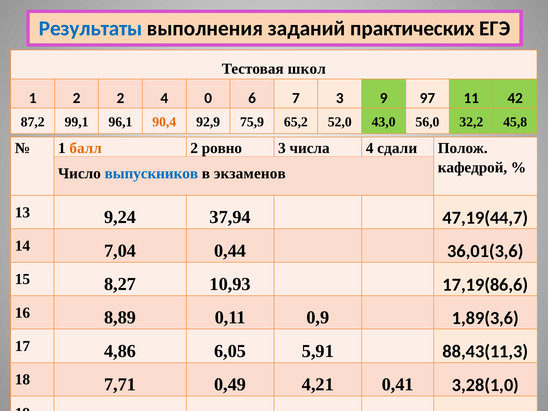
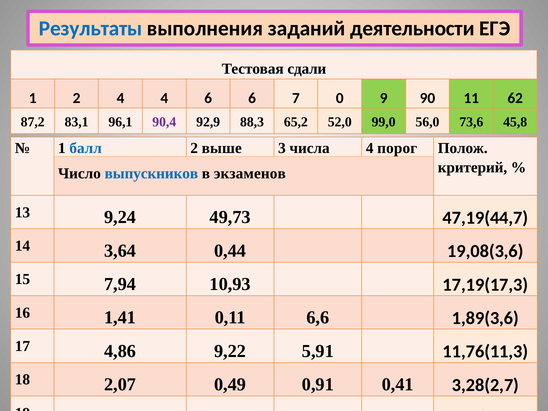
практических: практических -> деятельности
школ: школ -> сдали
2 2: 2 -> 4
4 0: 0 -> 6
7 3: 3 -> 0
97: 97 -> 90
42: 42 -> 62
99,1: 99,1 -> 83,1
90,4 colour: orange -> purple
75,9: 75,9 -> 88,3
43,0: 43,0 -> 99,0
32,2: 32,2 -> 73,6
балл colour: orange -> blue
ровно: ровно -> выше
сдали: сдали -> порог
кафедрой: кафедрой -> критерий
37,94: 37,94 -> 49,73
7,04: 7,04 -> 3,64
36,01(3,6: 36,01(3,6 -> 19,08(3,6
8,27: 8,27 -> 7,94
17,19(86,6: 17,19(86,6 -> 17,19(17,3
8,89: 8,89 -> 1,41
0,9: 0,9 -> 6,6
6,05: 6,05 -> 9,22
88,43(11,3: 88,43(11,3 -> 11,76(11,3
7,71: 7,71 -> 2,07
4,21: 4,21 -> 0,91
3,28(1,0: 3,28(1,0 -> 3,28(2,7
